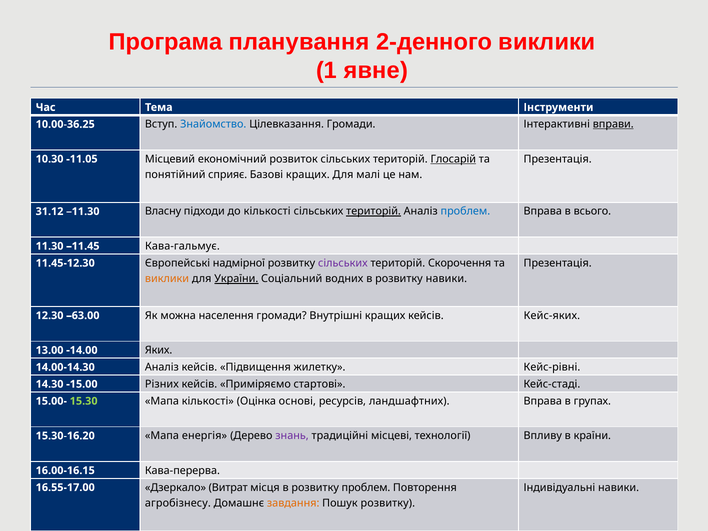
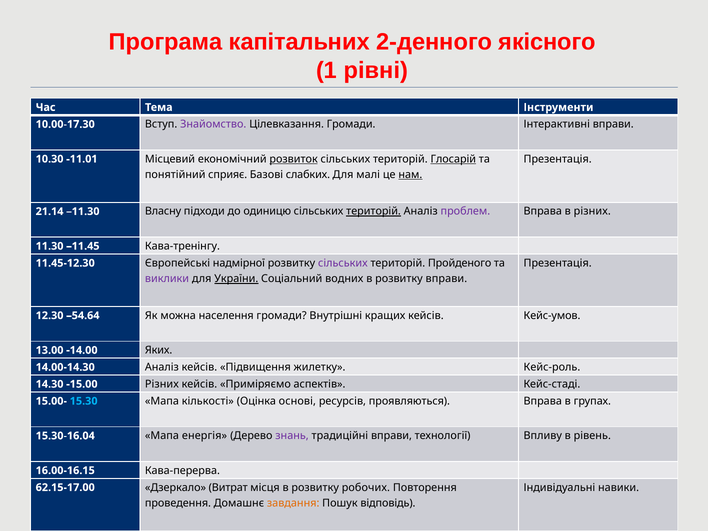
планування: планування -> капітальних
2-денного виклики: виклики -> якісного
явне: явне -> рівні
10.00-36.25: 10.00-36.25 -> 10.00-17.30
Знайомство colour: blue -> purple
вправи at (613, 124) underline: present -> none
-11.05: -11.05 -> -11.01
розвиток underline: none -> present
Базові кращих: кращих -> слабких
нам underline: none -> present
31.12: 31.12 -> 21.14
до кількості: кількості -> одиницю
проблем at (465, 211) colour: blue -> purple
в всього: всього -> різних
Кава-гальмує: Кава-гальмує -> Кава-тренінгу
Скорочення: Скорочення -> Пройденого
виклики at (167, 279) colour: orange -> purple
розвитку навики: навики -> вправи
–63.00: –63.00 -> –54.64
Кейс-яких: Кейс-яких -> Кейс-умов
Кейс-рівні: Кейс-рівні -> Кейс-роль
стартові: стартові -> аспектів
15.30 colour: light green -> light blue
ландшафтних: ландшафтних -> проявляються
15.30-16.20: 15.30-16.20 -> 15.30-16.04
традиційні місцеві: місцеві -> вправи
країни: країни -> рівень
16.55-17.00: 16.55-17.00 -> 62.15-17.00
розвитку проблем: проблем -> робочих
агробізнесу: агробізнесу -> проведення
Пошук розвитку: розвитку -> відповідь
